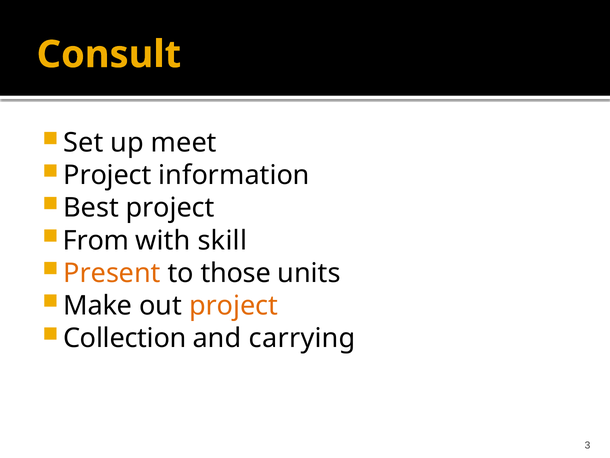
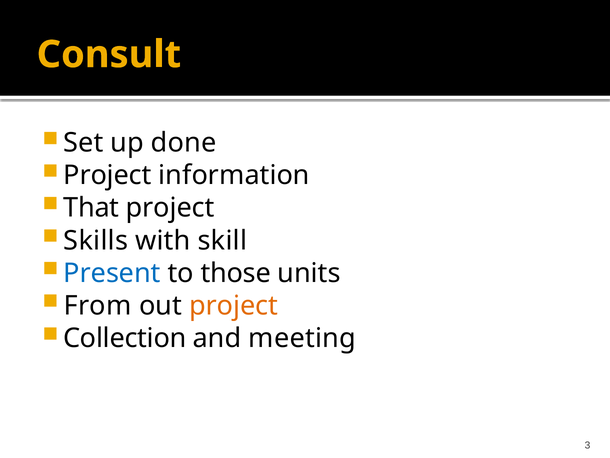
meet: meet -> done
Best: Best -> That
From: From -> Skills
Present colour: orange -> blue
Make: Make -> From
carrying: carrying -> meeting
